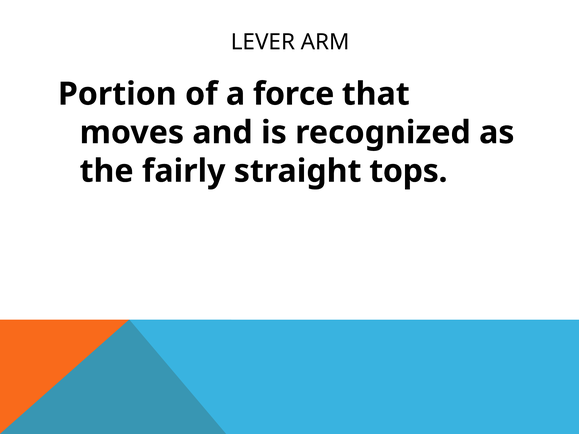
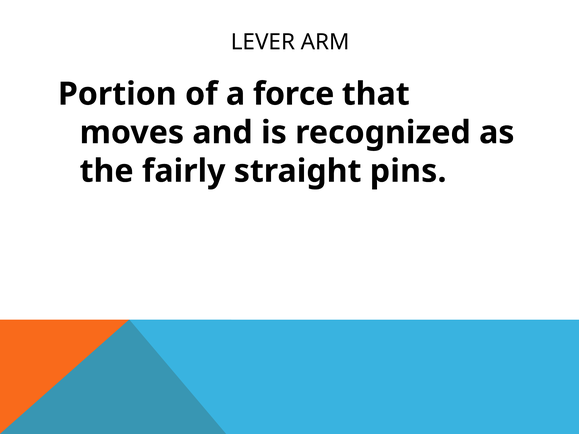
tops: tops -> pins
